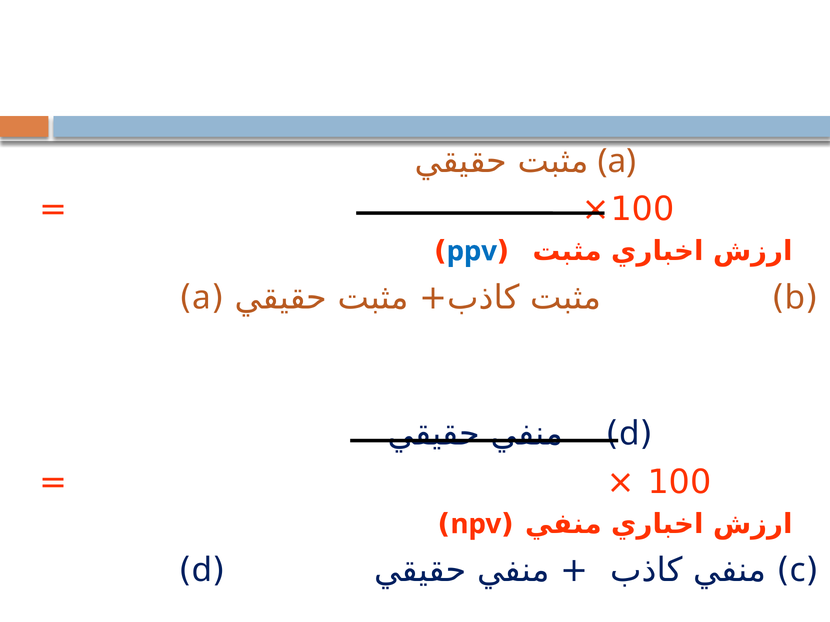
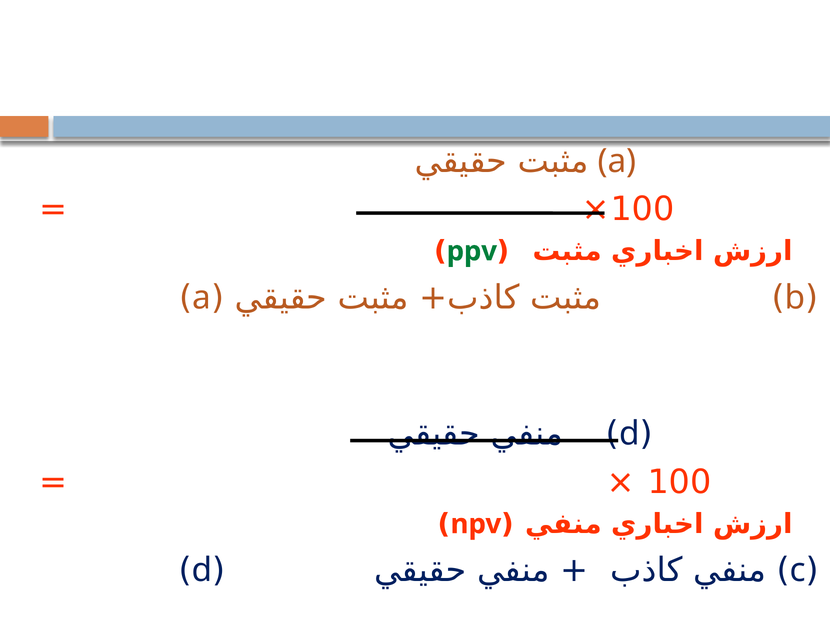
ppv colour: blue -> green
